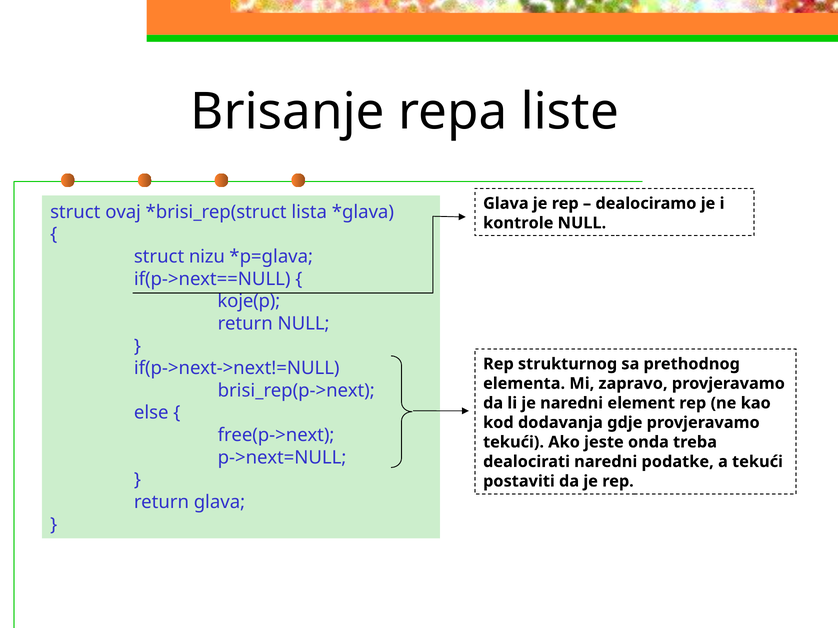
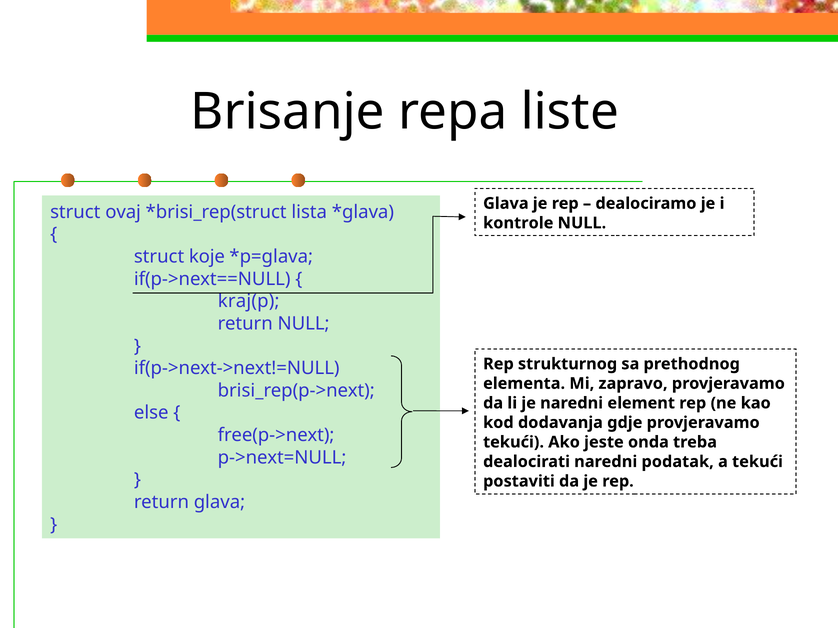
nizu: nizu -> koje
koje(p: koje(p -> kraj(p
podatke: podatke -> podatak
